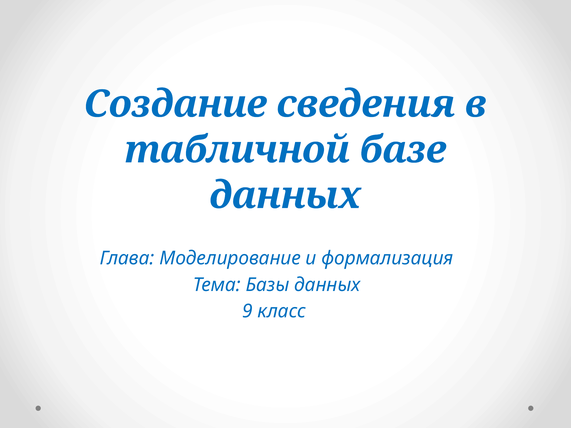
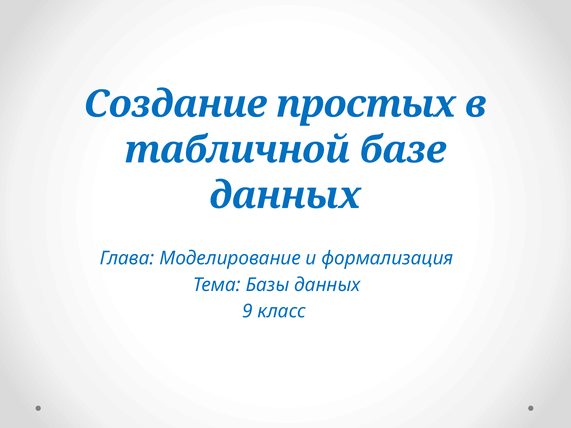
сведения: сведения -> простых
